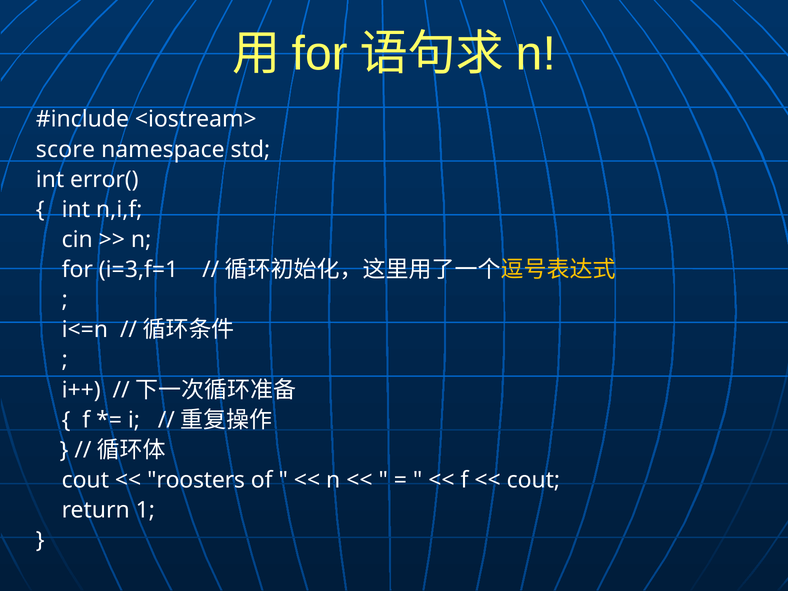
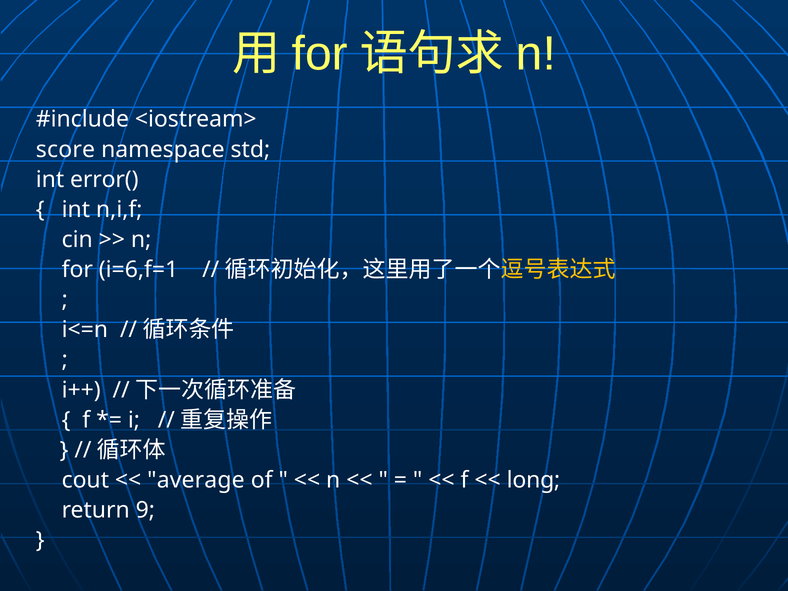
i=3,f=1: i=3,f=1 -> i=6,f=1
roosters: roosters -> average
cout at (533, 480): cout -> long
1: 1 -> 9
